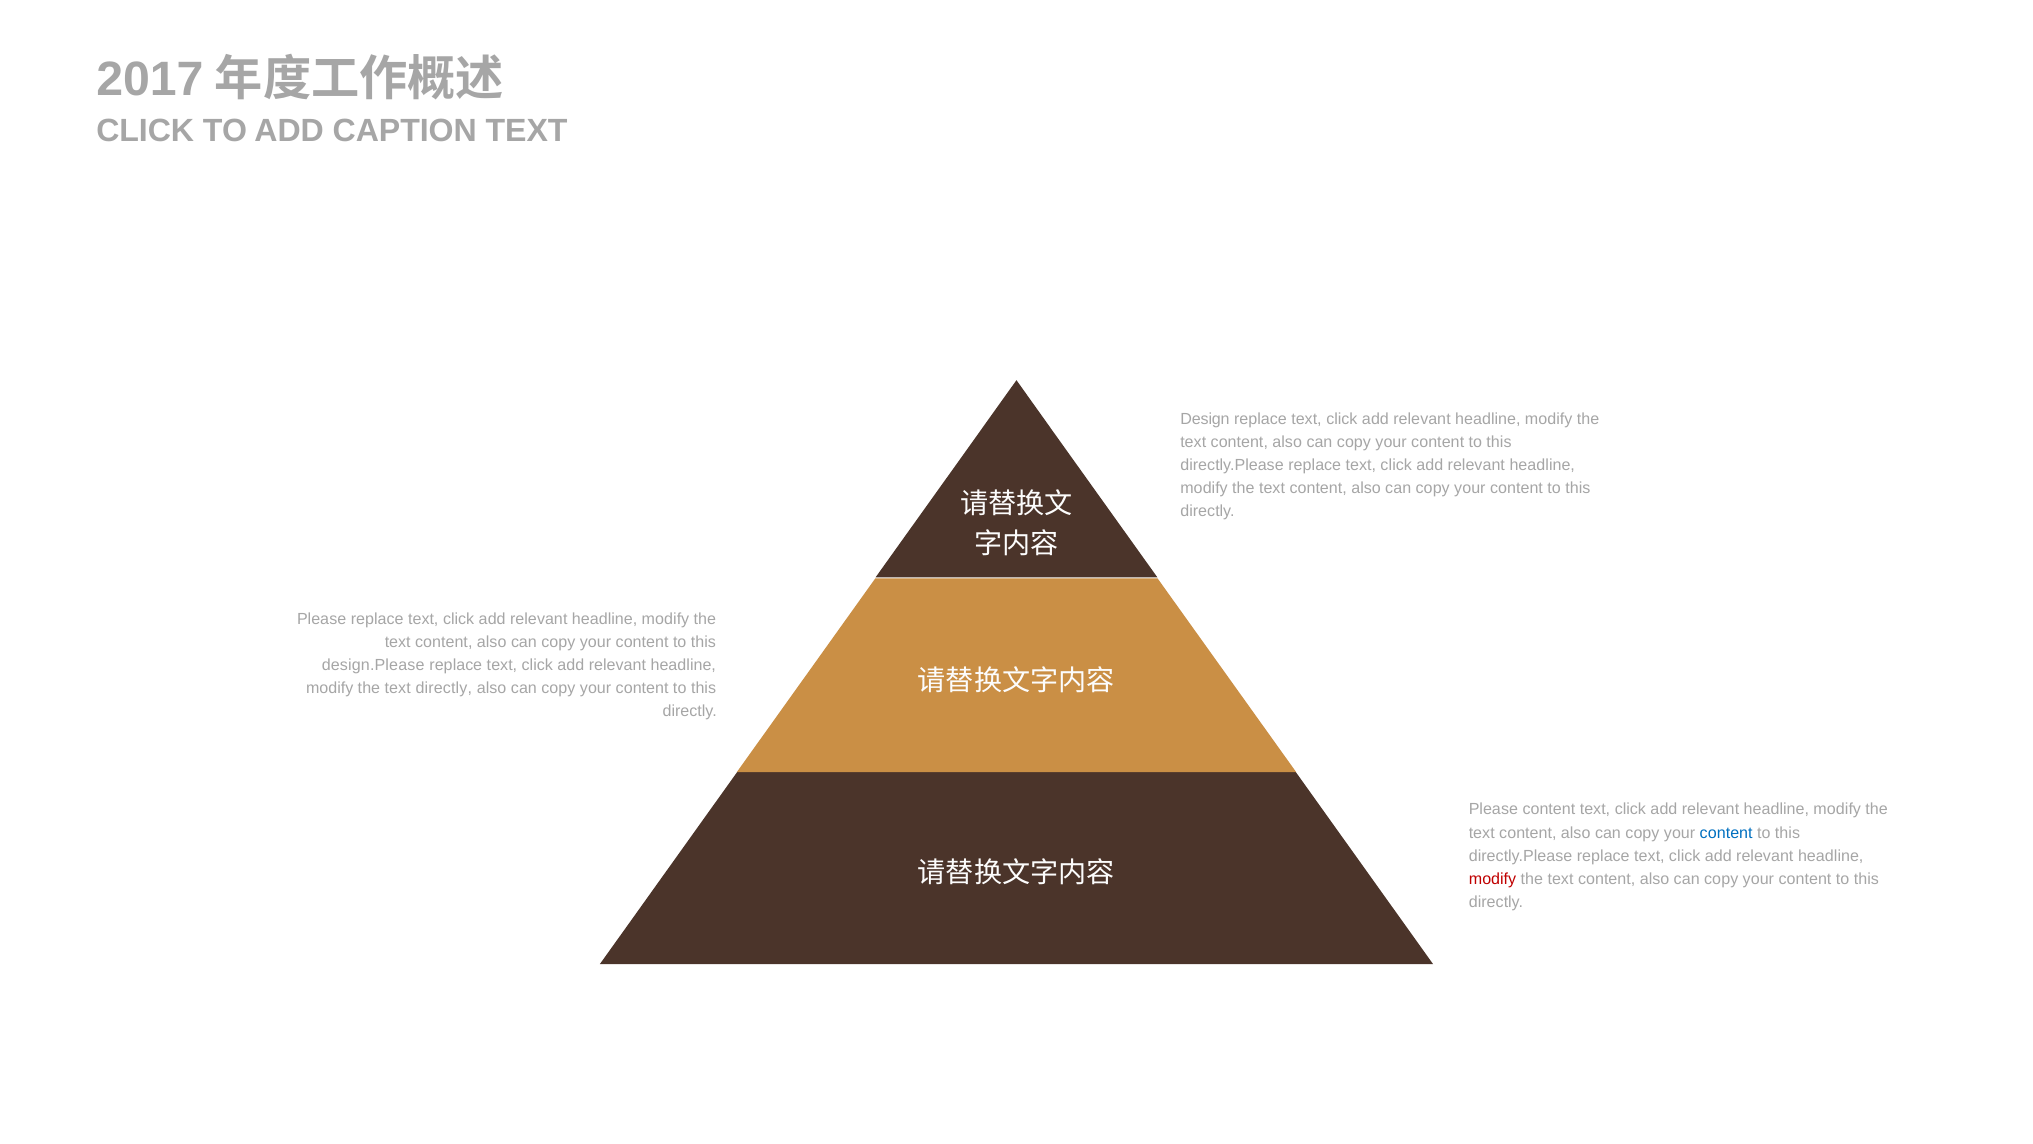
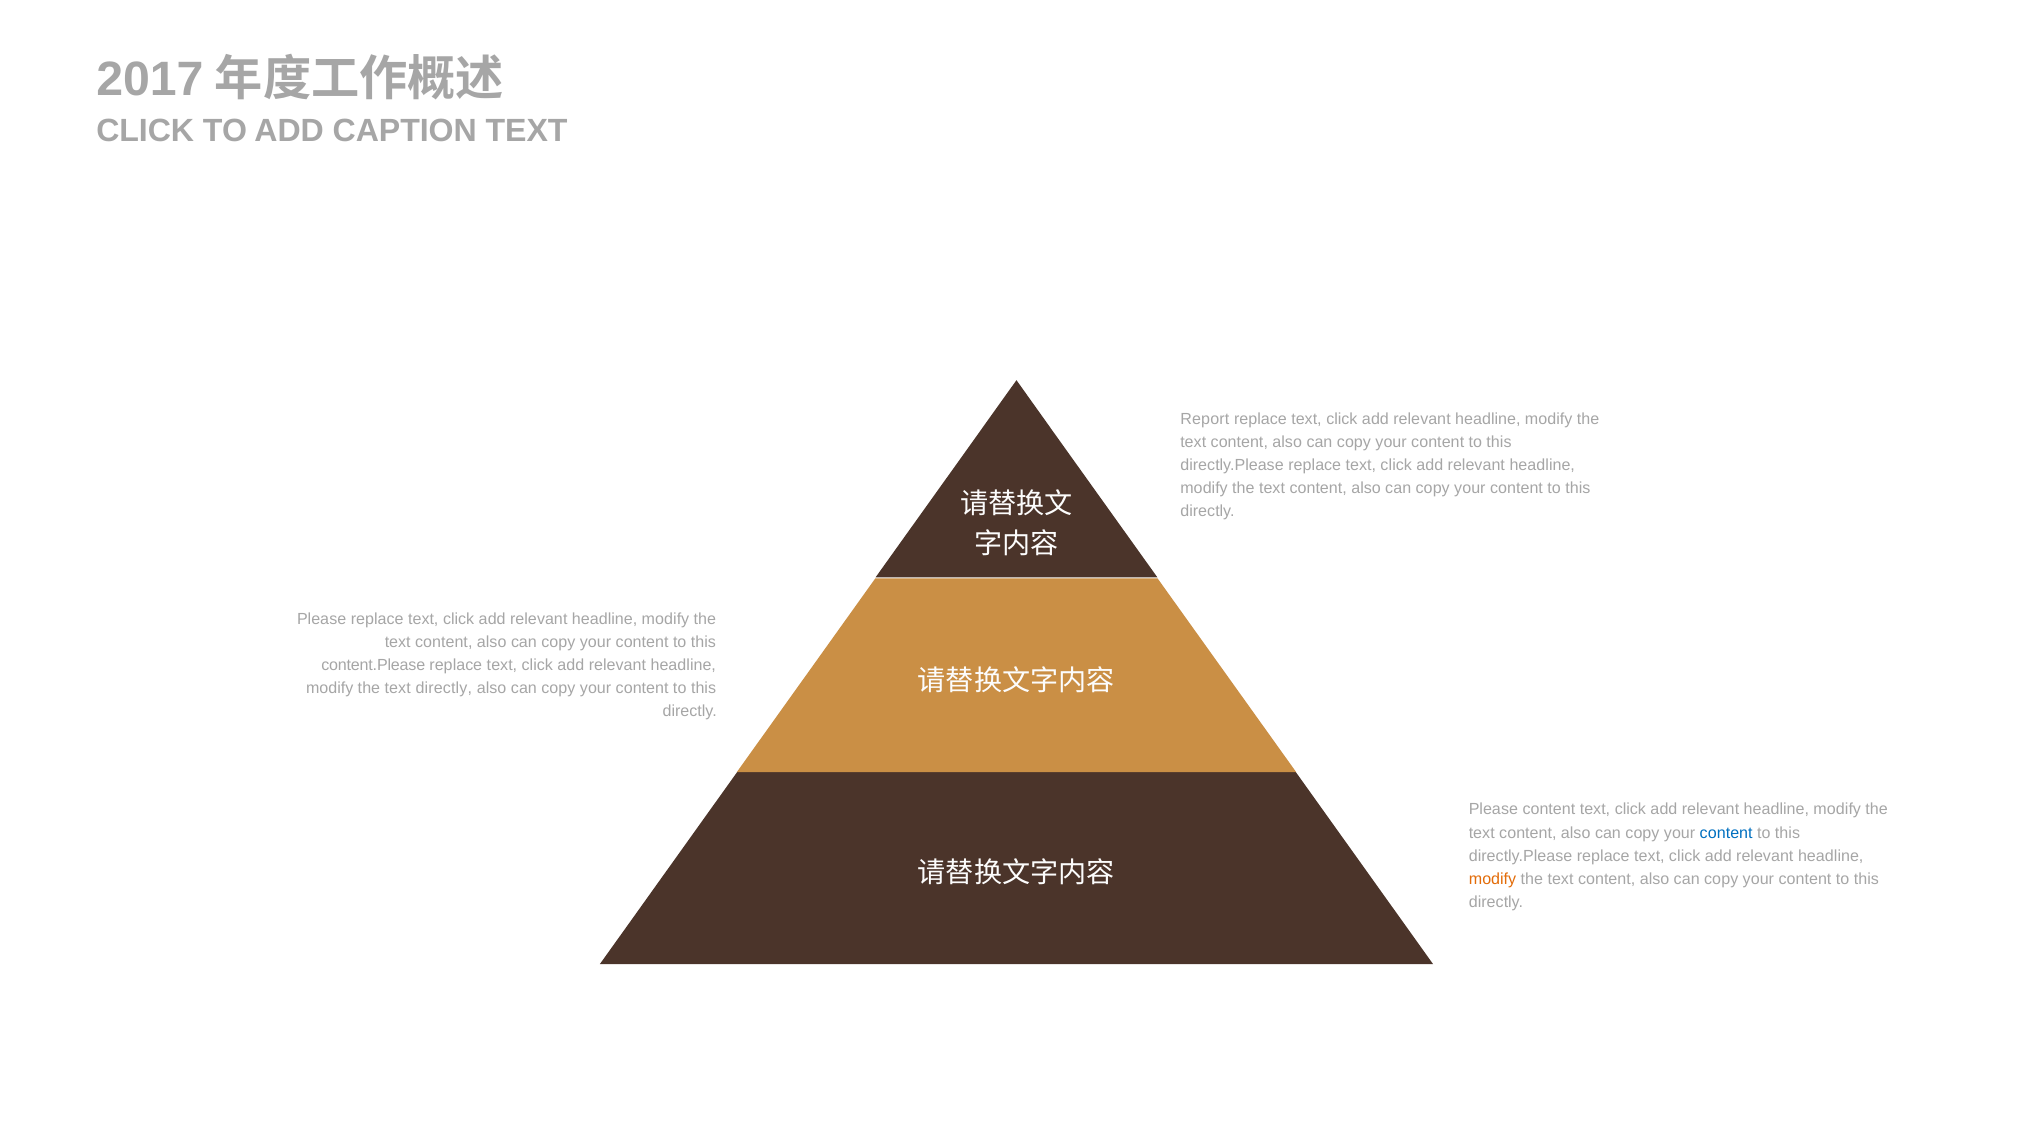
Design: Design -> Report
design.Please: design.Please -> content.Please
modify at (1493, 878) colour: red -> orange
